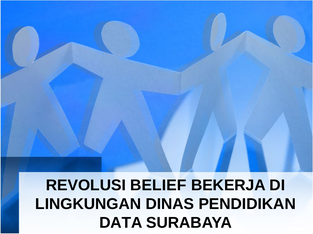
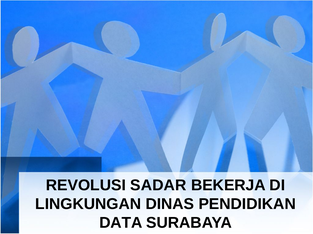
BELIEF: BELIEF -> SADAR
